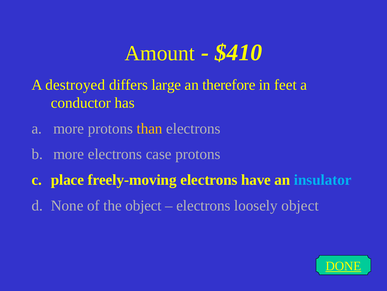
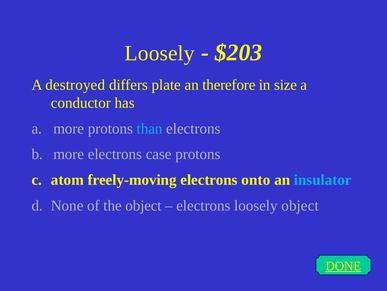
Amount at (160, 53): Amount -> Loosely
$410: $410 -> $203
large: large -> plate
feet: feet -> size
than colour: yellow -> light blue
place: place -> atom
have: have -> onto
